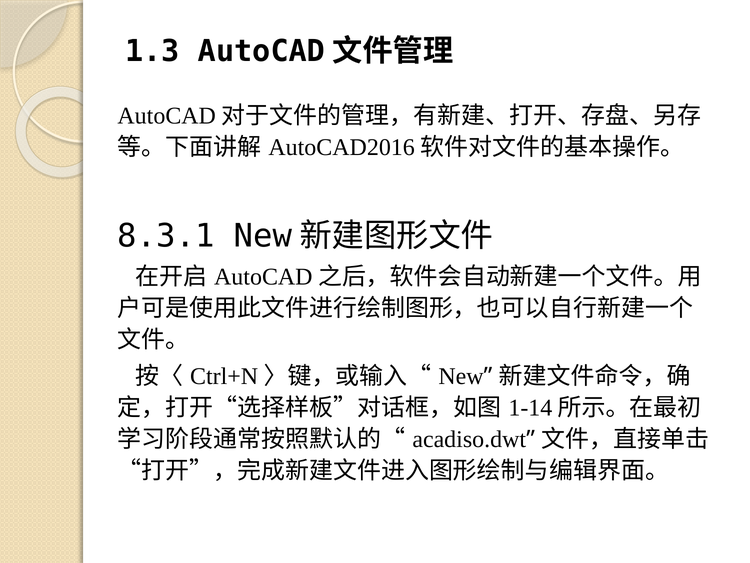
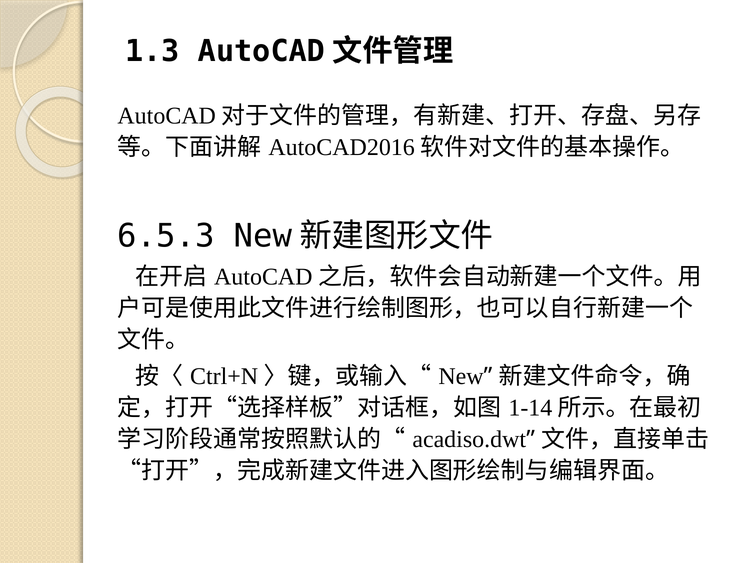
8.3.1: 8.3.1 -> 6.5.3
